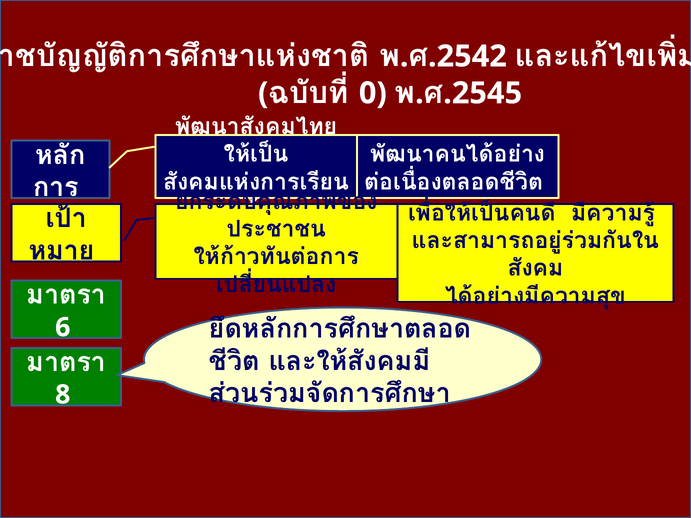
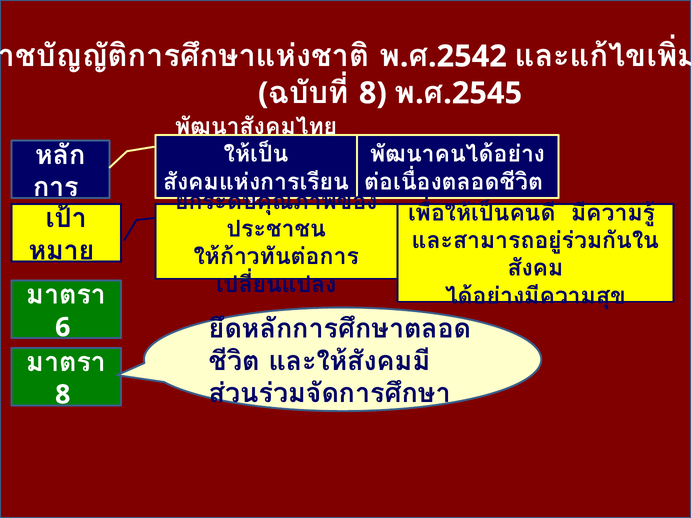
0 at (373, 93): 0 -> 8
